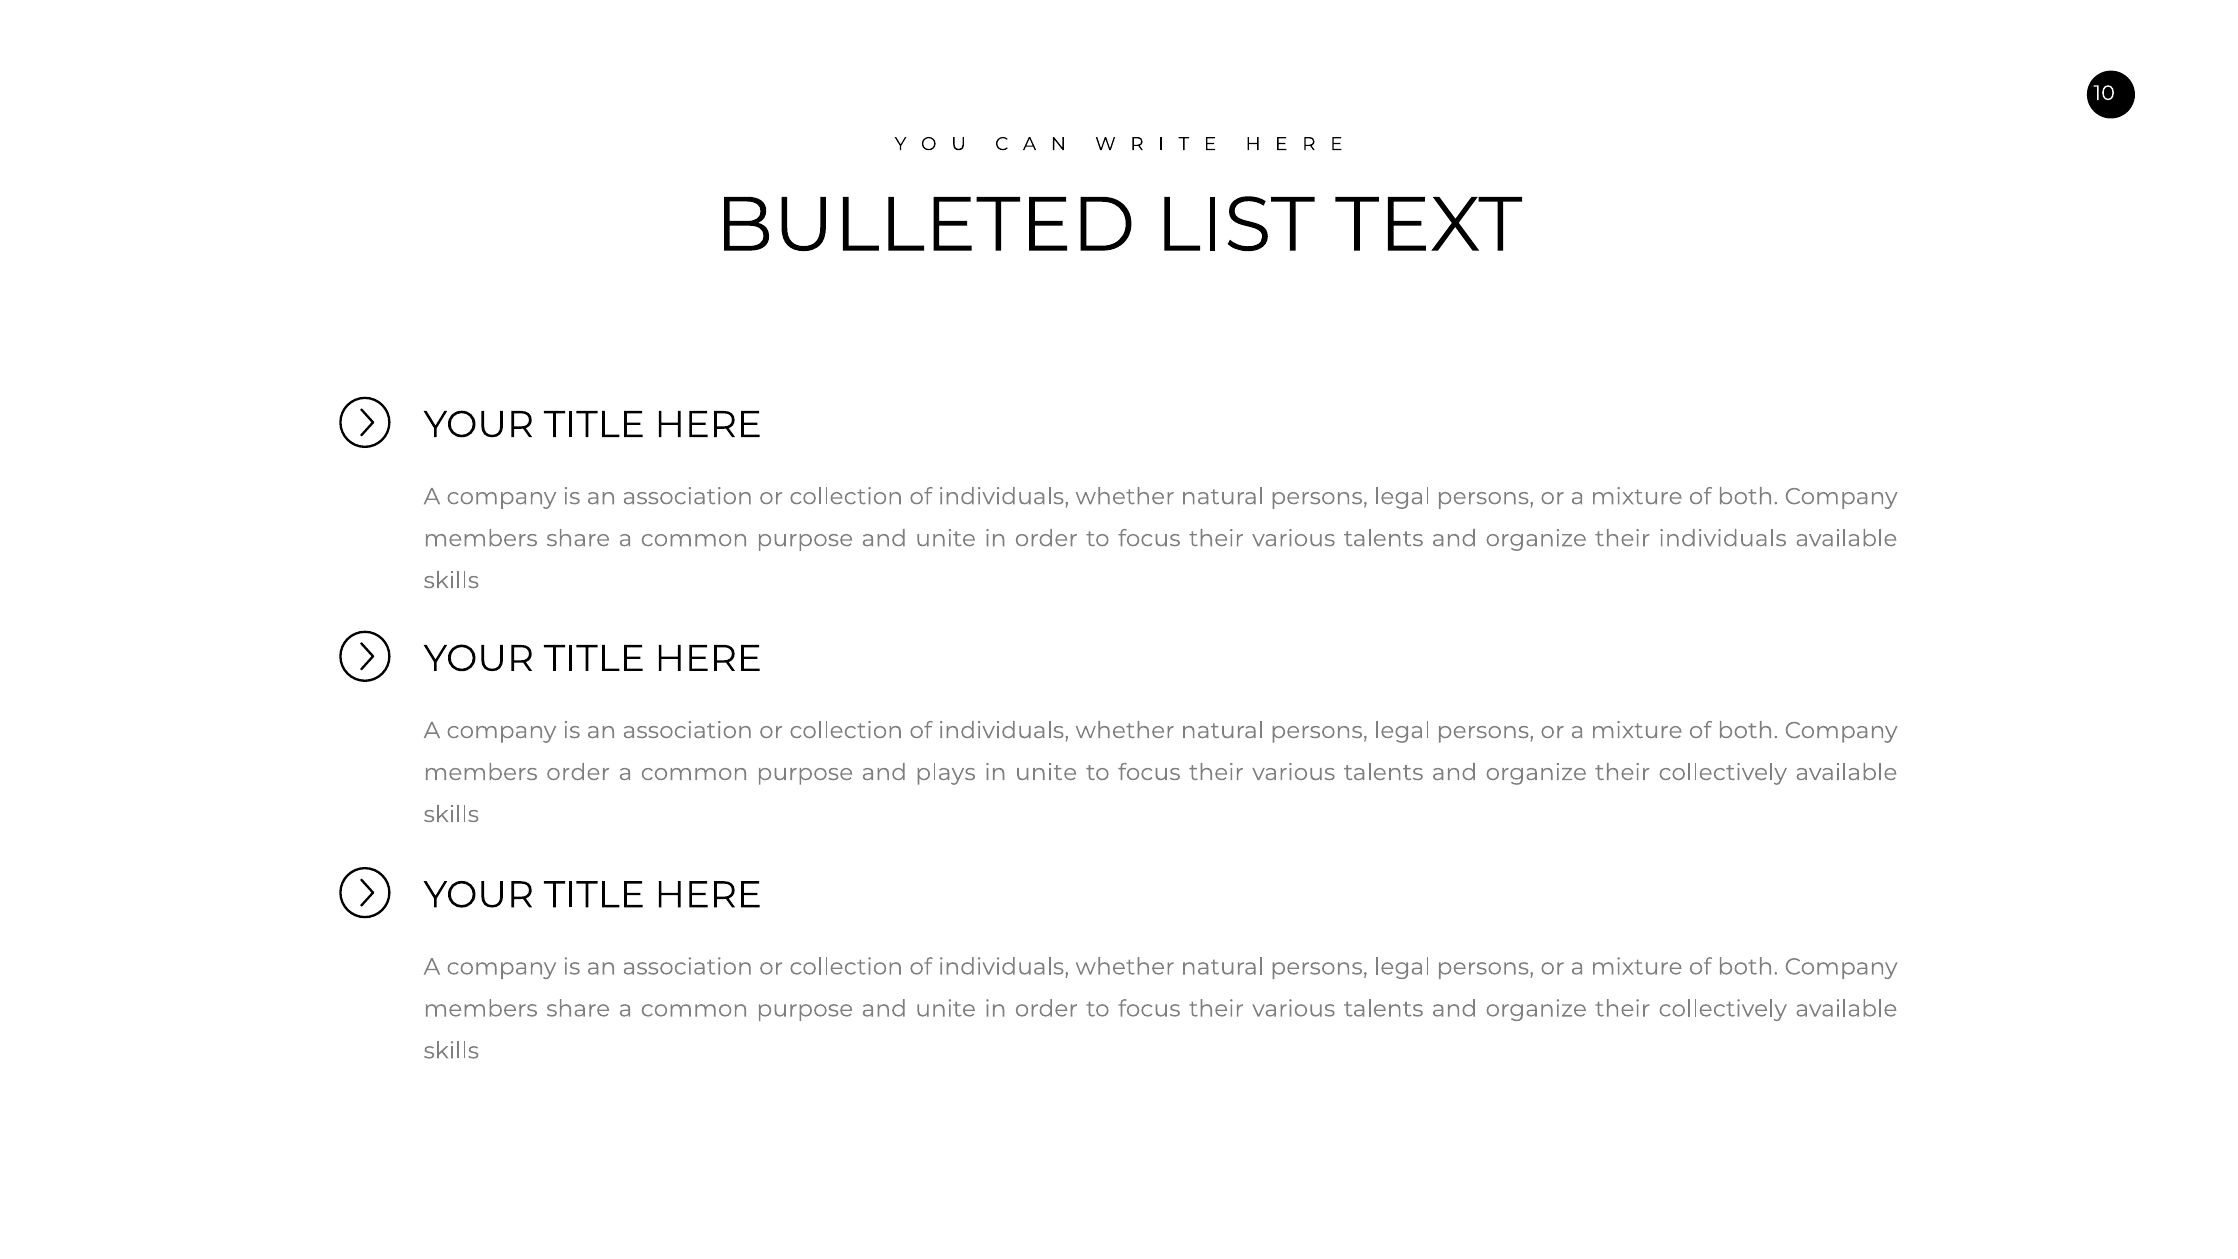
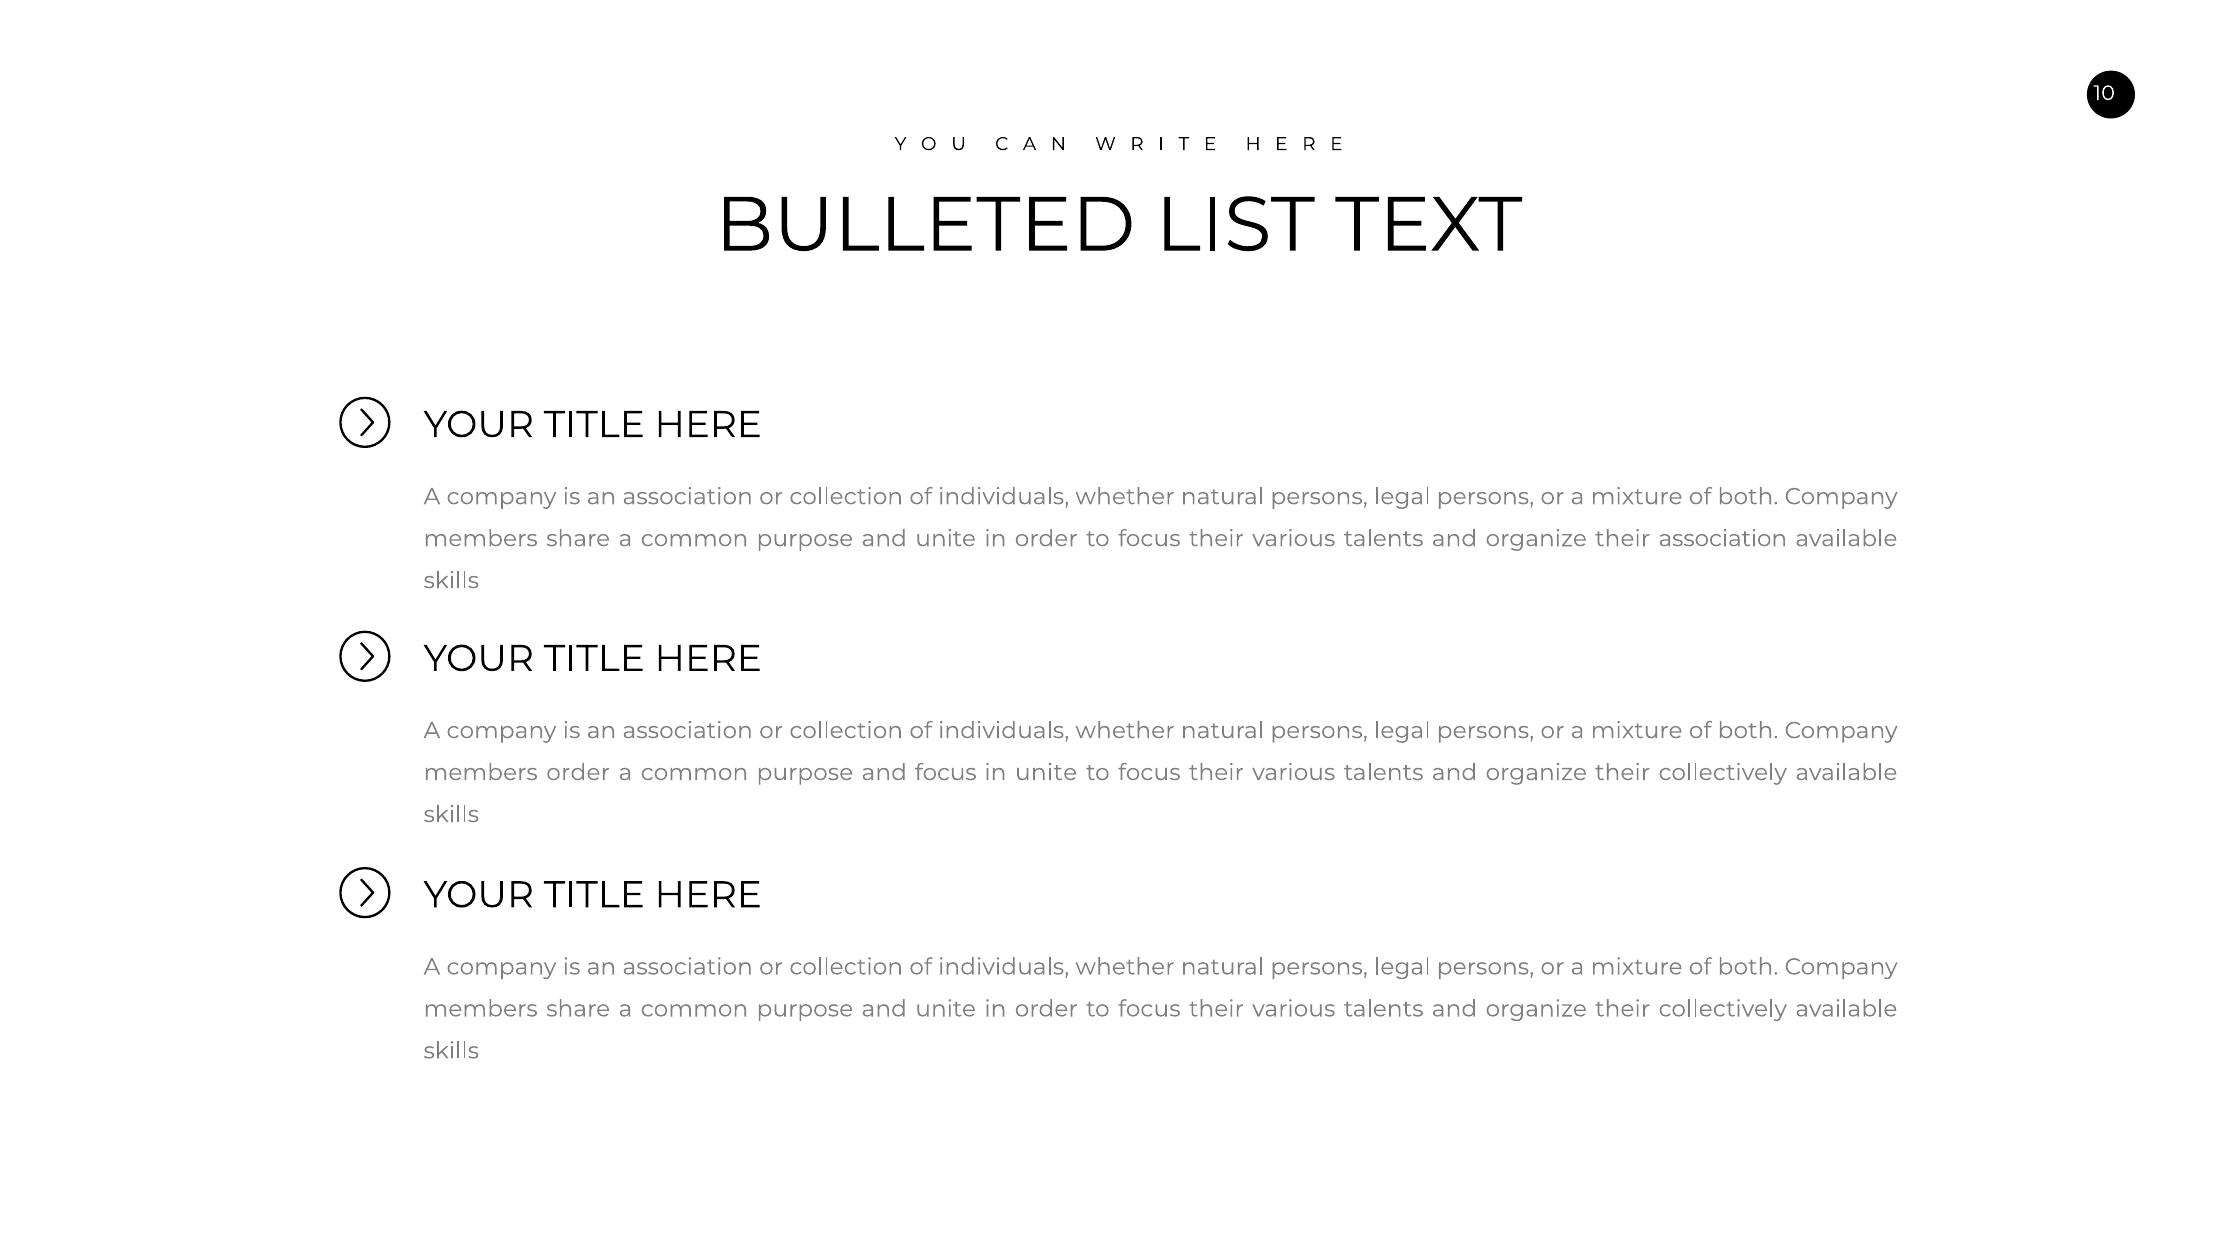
their individuals: individuals -> association
and plays: plays -> focus
